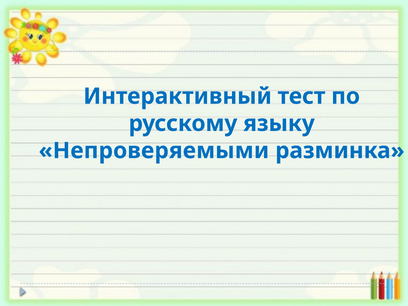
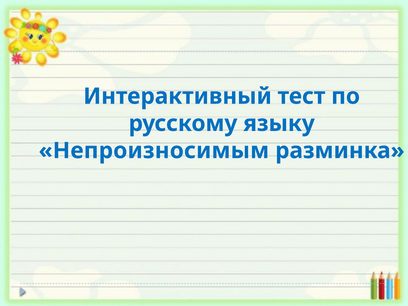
Непроверяемыми: Непроверяемыми -> Непроизносимым
